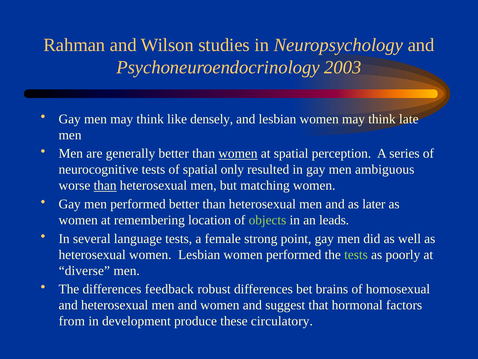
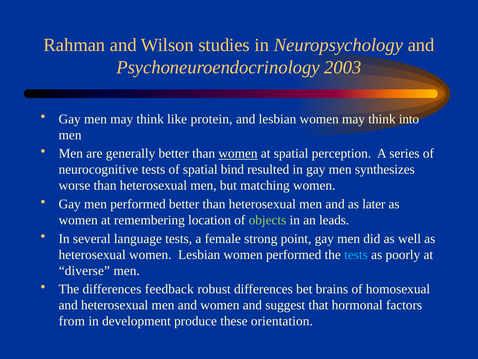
densely: densely -> protein
late: late -> into
only: only -> bind
ambiguous: ambiguous -> synthesizes
than at (105, 185) underline: present -> none
tests at (356, 254) colour: light green -> light blue
circulatory: circulatory -> orientation
